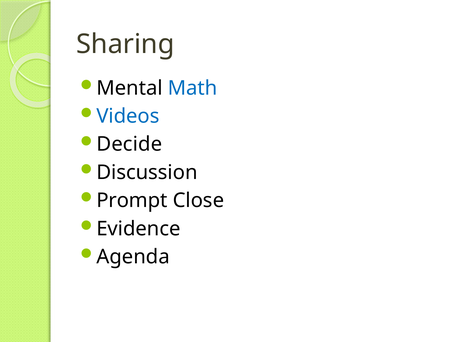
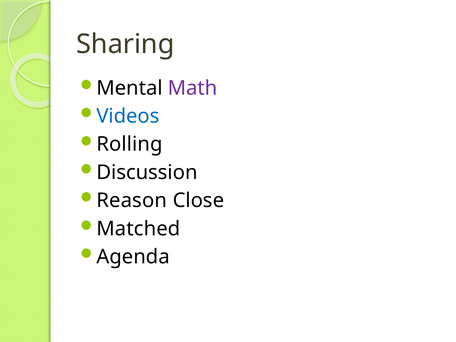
Math colour: blue -> purple
Decide: Decide -> Rolling
Prompt: Prompt -> Reason
Evidence: Evidence -> Matched
